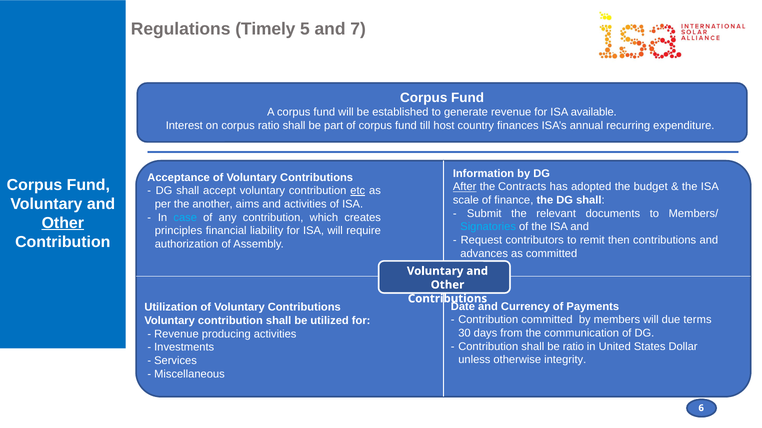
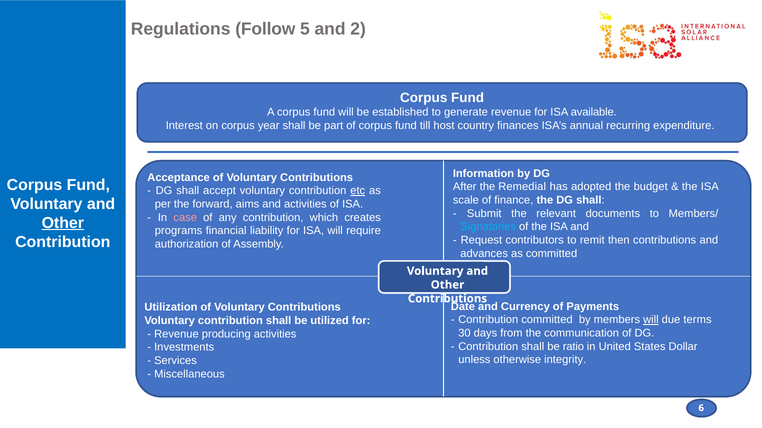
Timely: Timely -> Follow
7: 7 -> 2
corpus ratio: ratio -> year
After underline: present -> none
Contracts: Contracts -> Remedial
another: another -> forward
case colour: light blue -> pink
principles: principles -> programs
will at (651, 320) underline: none -> present
